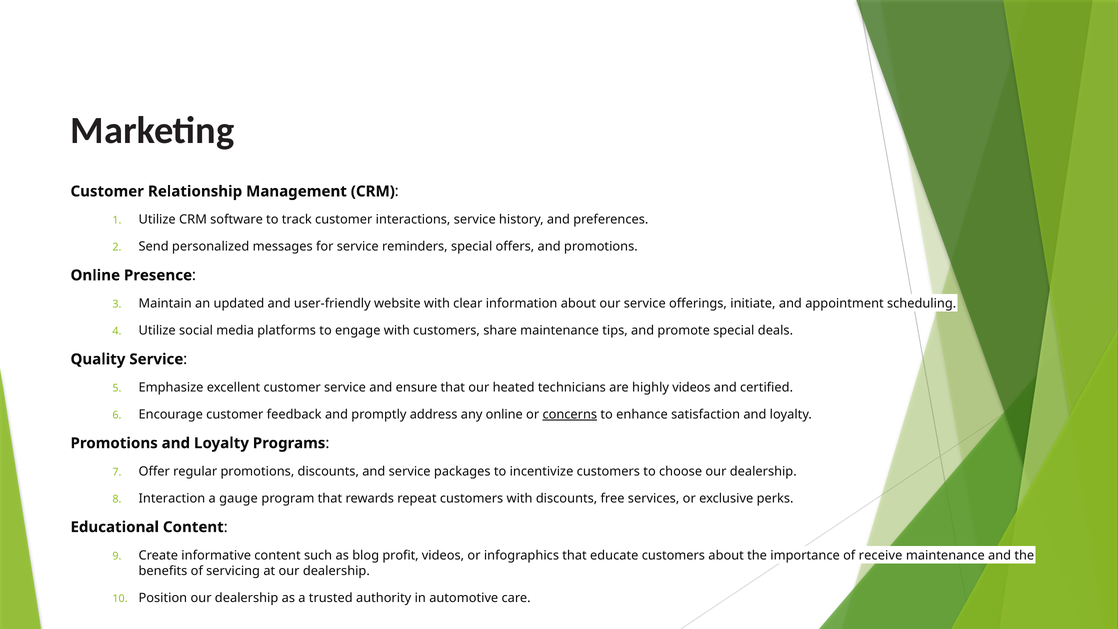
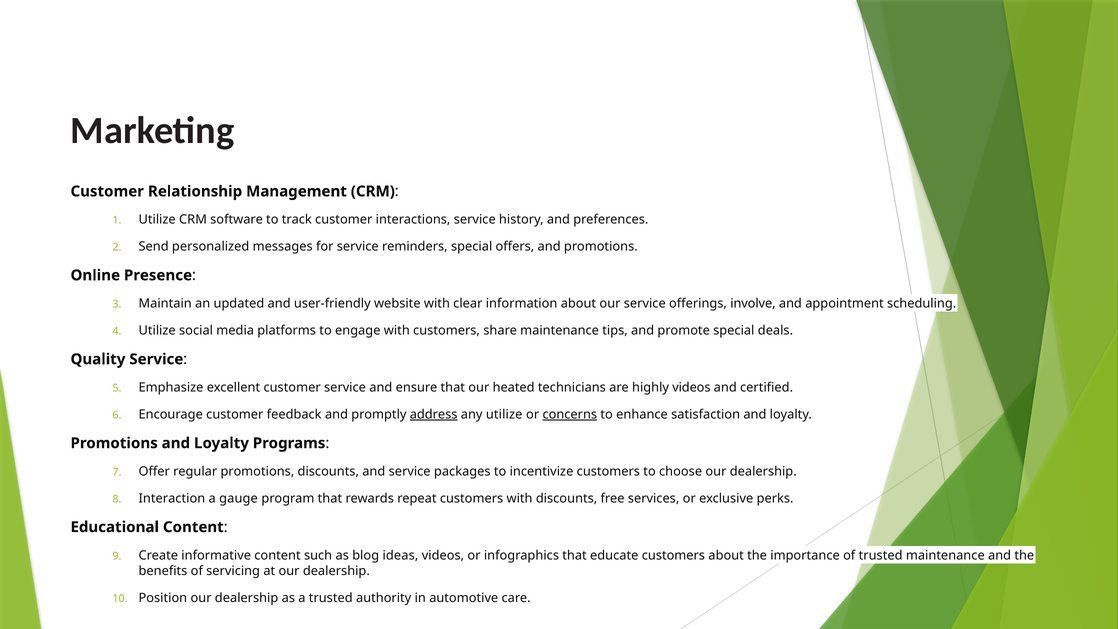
initiate: initiate -> involve
address underline: none -> present
any online: online -> utilize
profit: profit -> ideas
of receive: receive -> trusted
